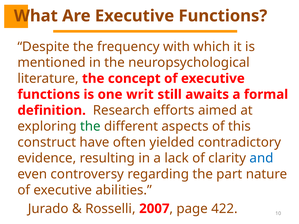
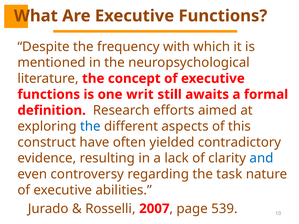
the at (90, 126) colour: green -> blue
part: part -> task
422: 422 -> 539
